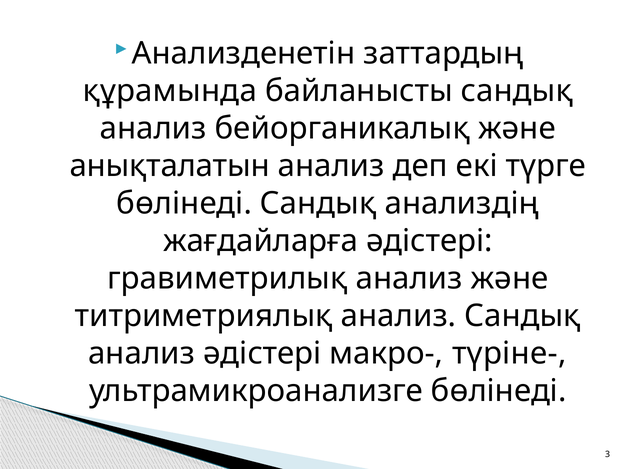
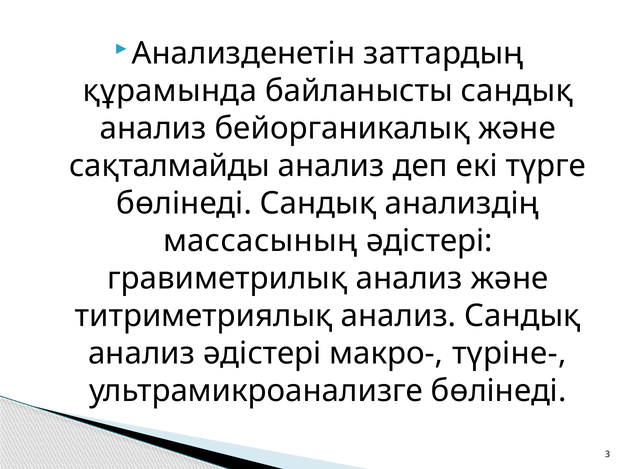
анықталатын: анықталатын -> сақталмайды
жағдайларға: жағдайларға -> массасының
